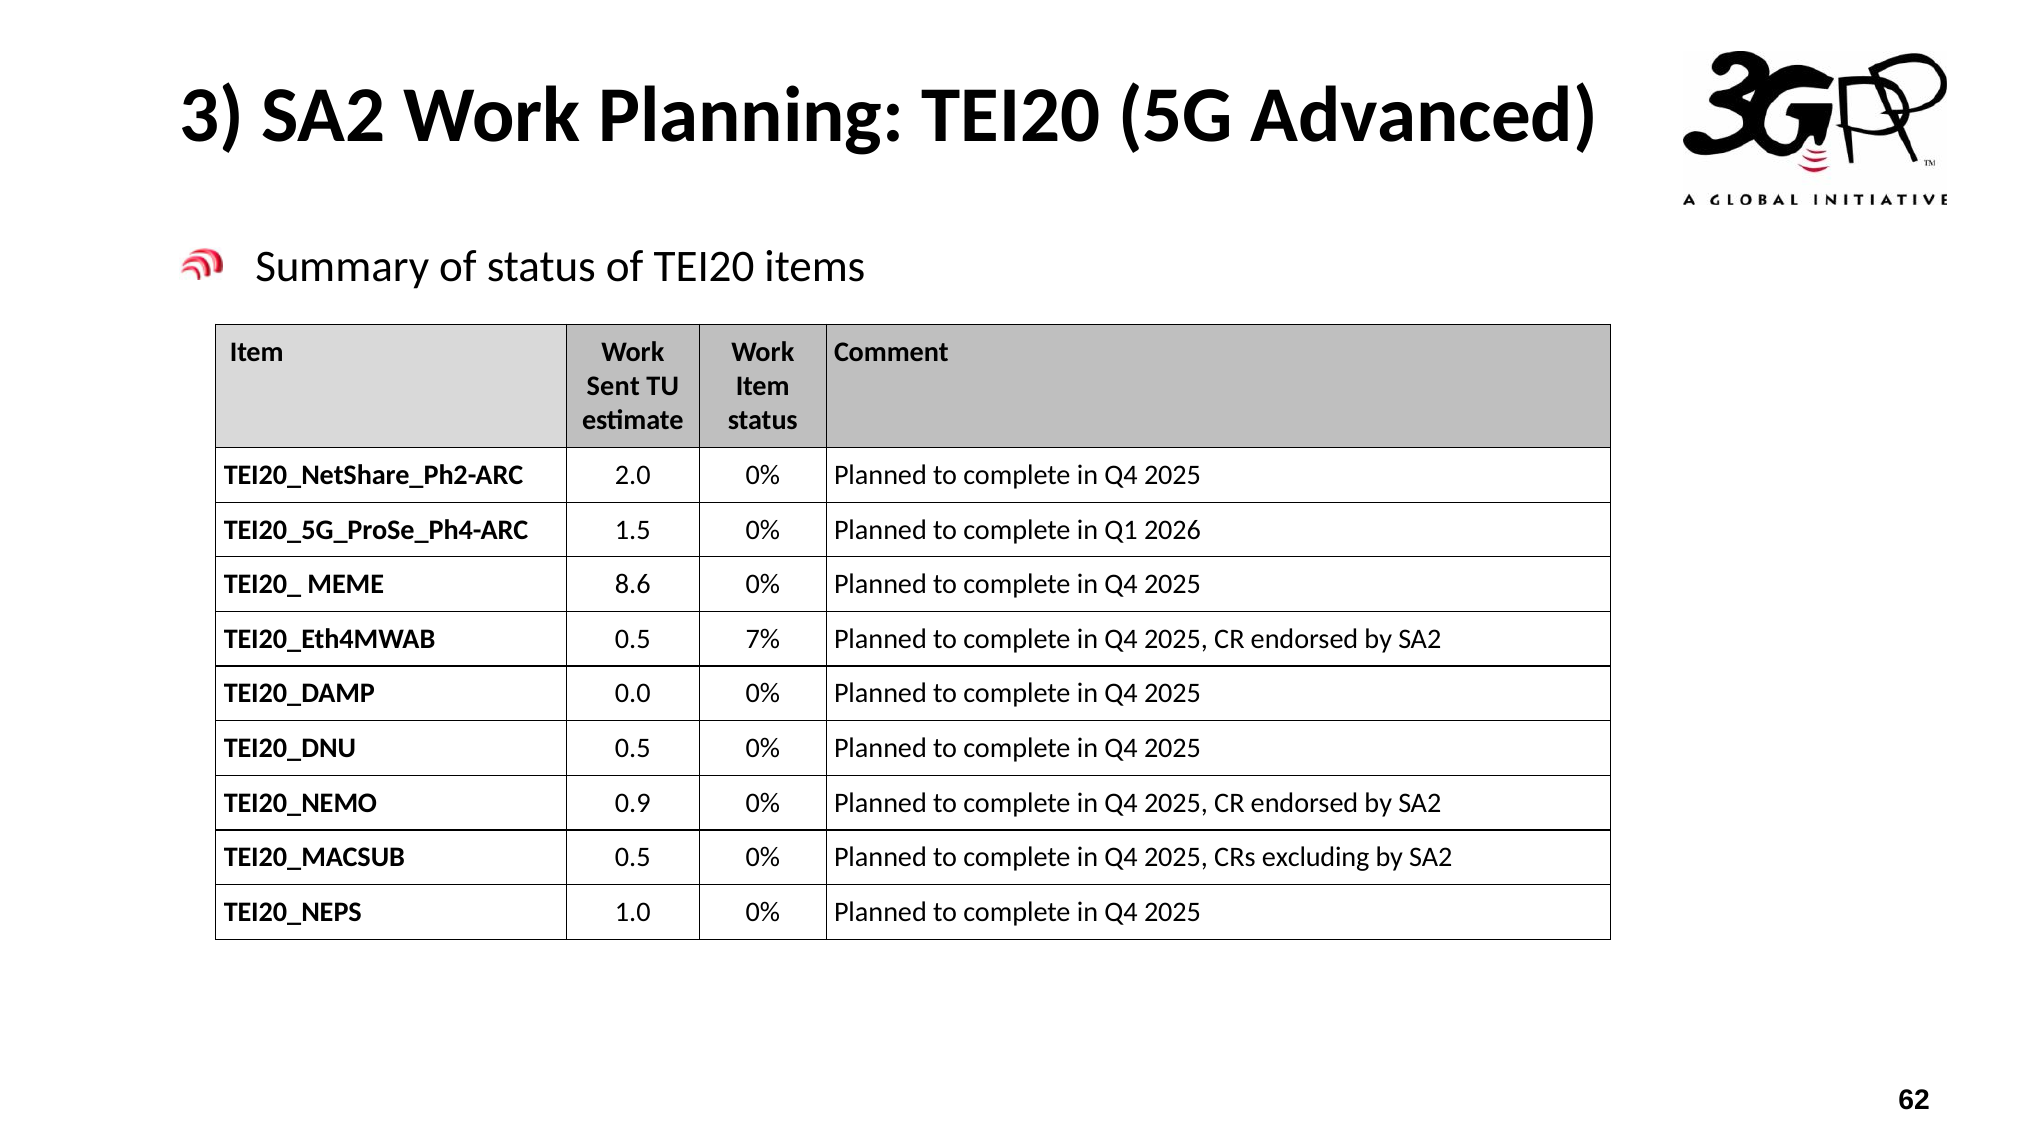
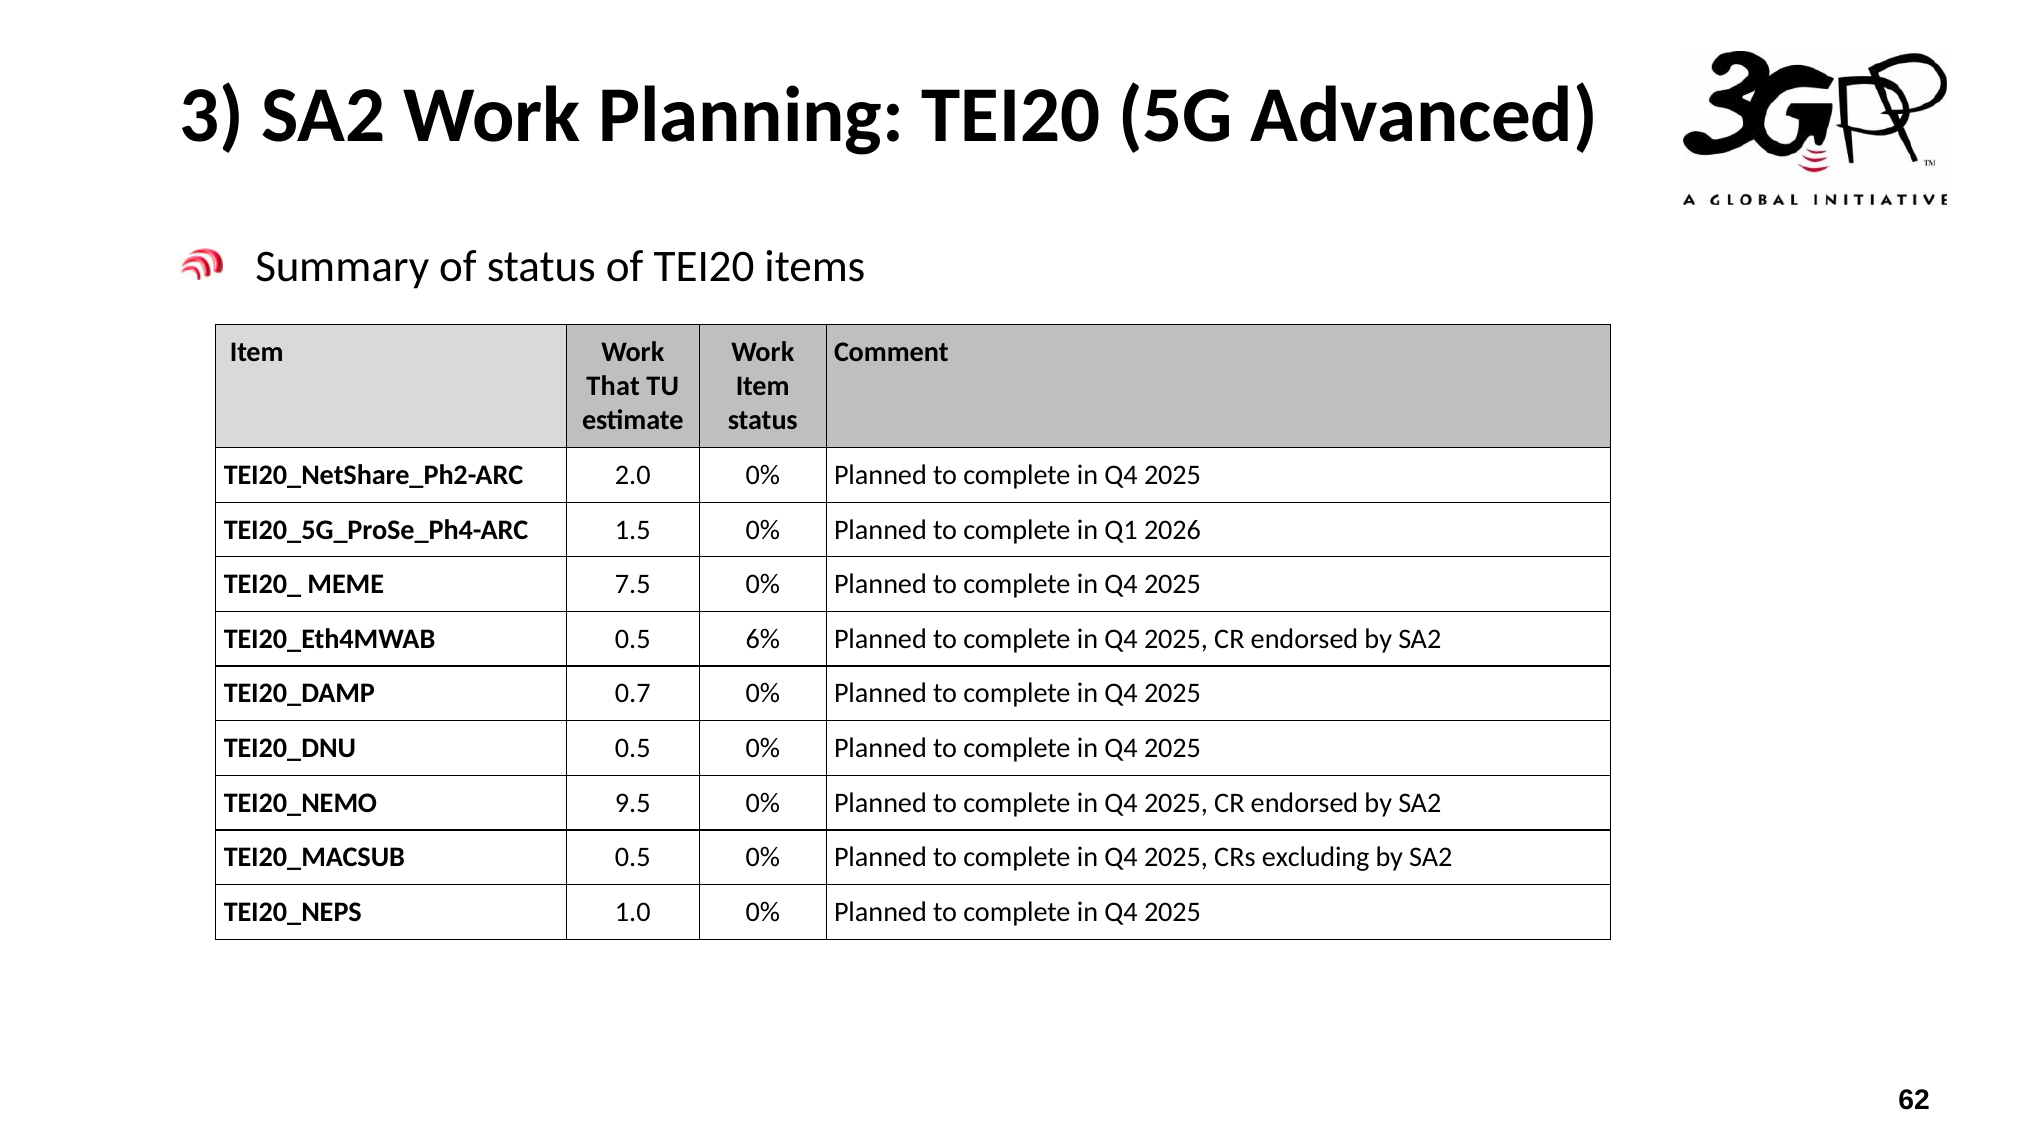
Sent: Sent -> That
8.6: 8.6 -> 7.5
7%: 7% -> 6%
0.0: 0.0 -> 0.7
0.9: 0.9 -> 9.5
